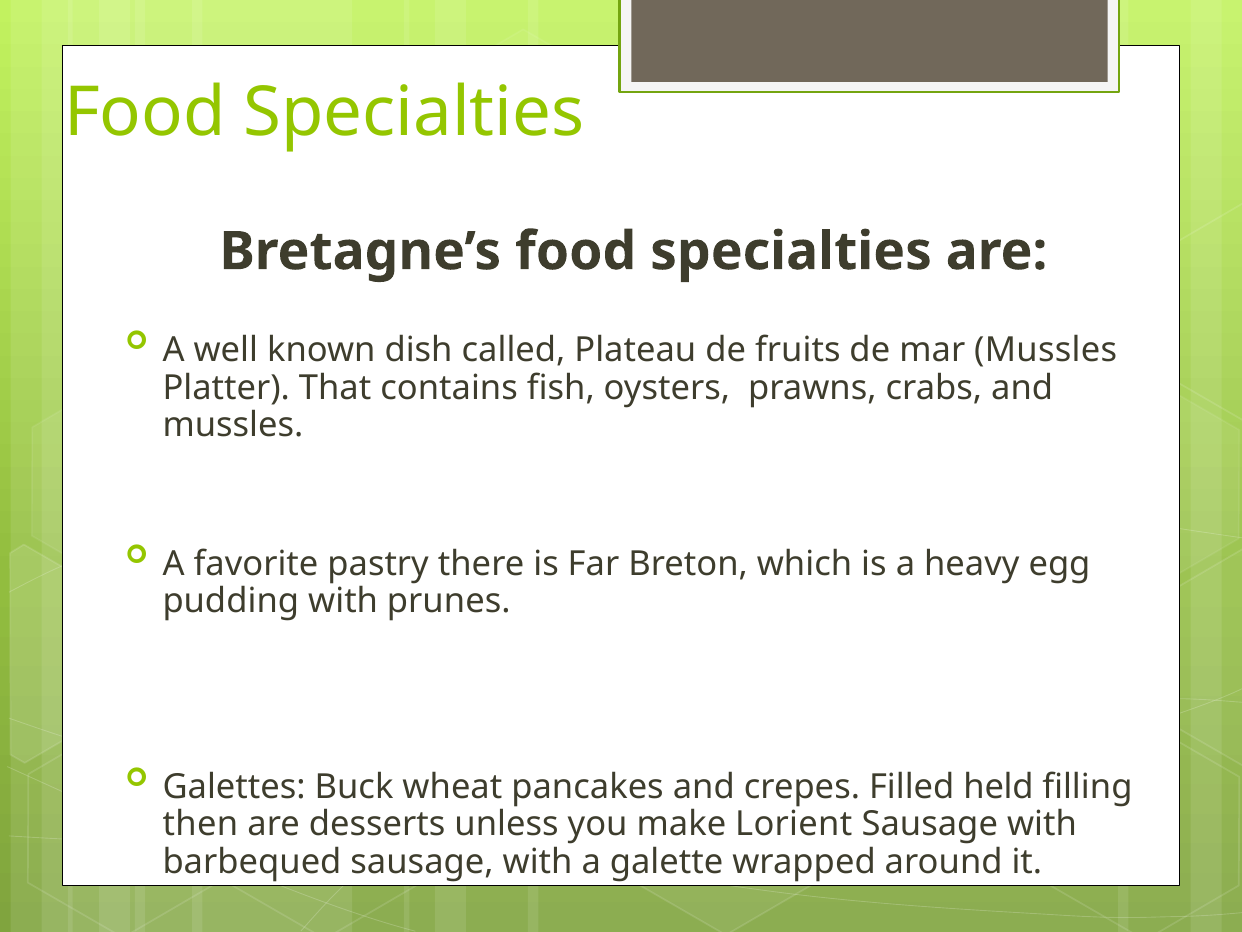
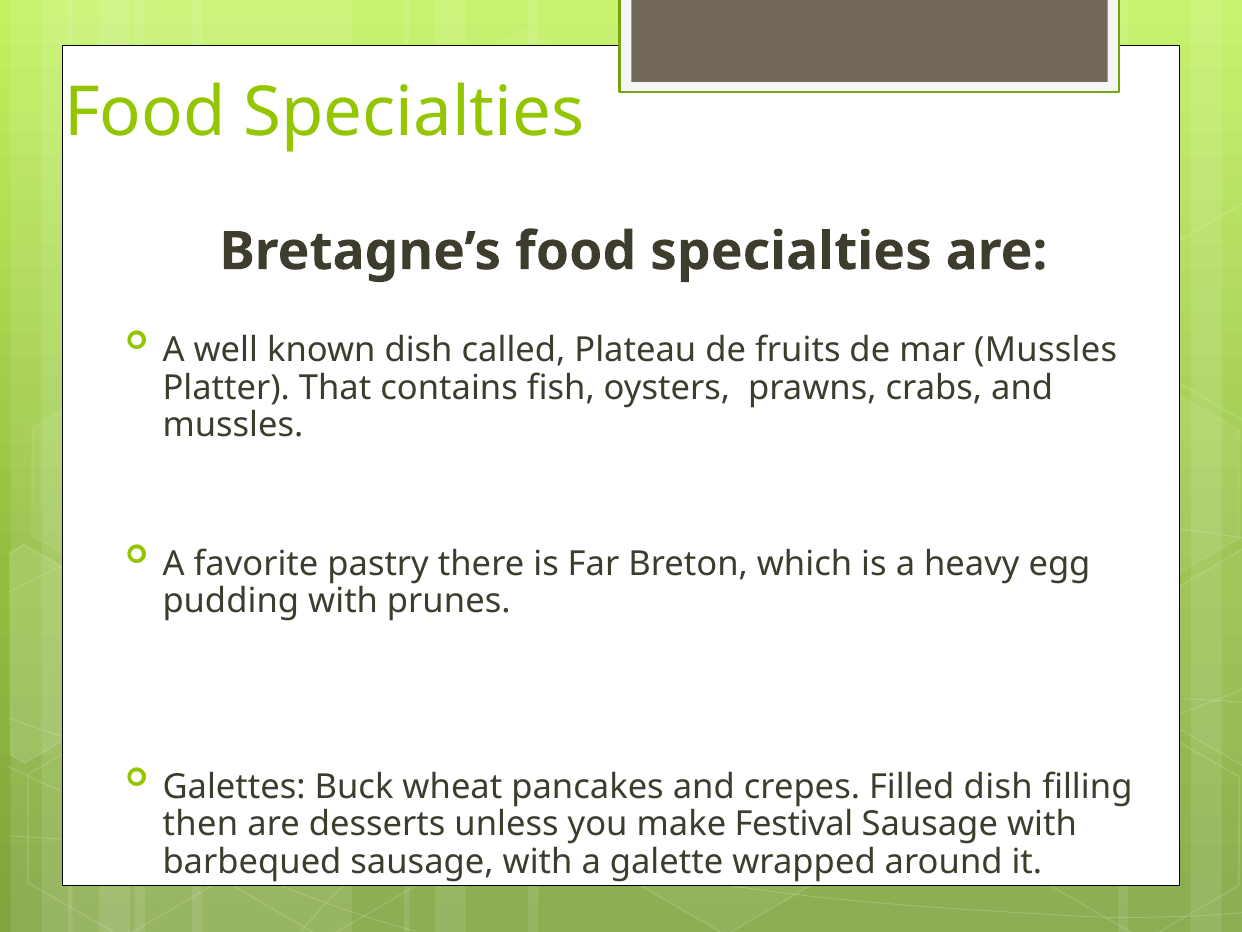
Filled held: held -> dish
Lorient: Lorient -> Festival
